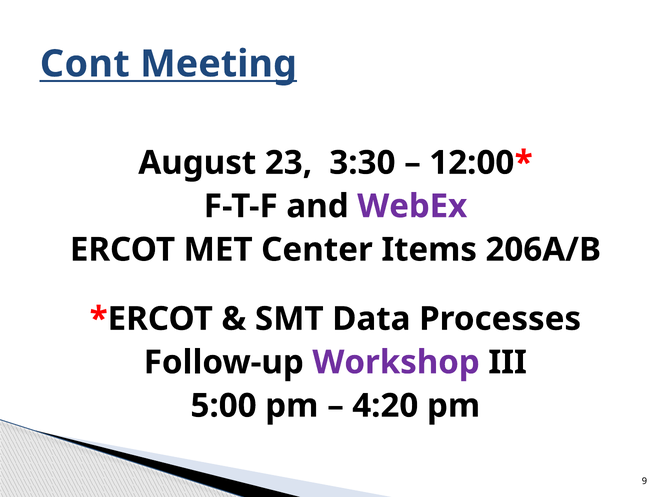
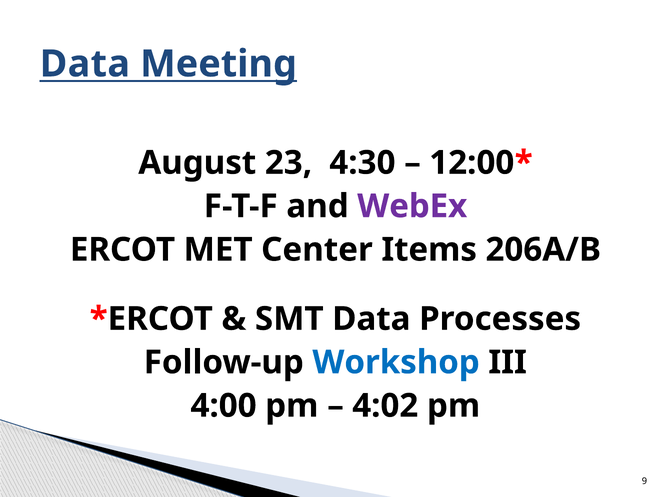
Cont at (85, 64): Cont -> Data
3:30: 3:30 -> 4:30
Workshop colour: purple -> blue
5:00: 5:00 -> 4:00
4:20: 4:20 -> 4:02
